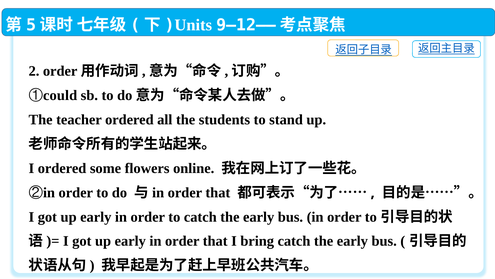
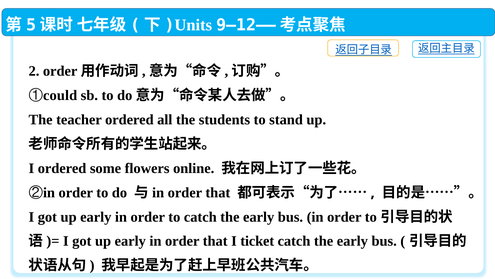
bring: bring -> ticket
